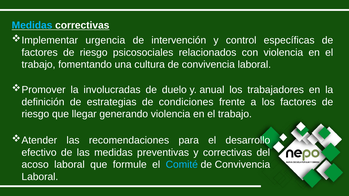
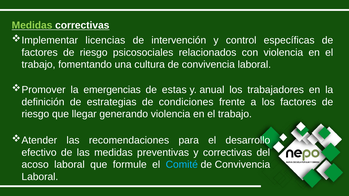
Medidas at (32, 25) colour: light blue -> light green
urgencia: urgencia -> licencias
involucradas: involucradas -> emergencias
duelo: duelo -> estas
